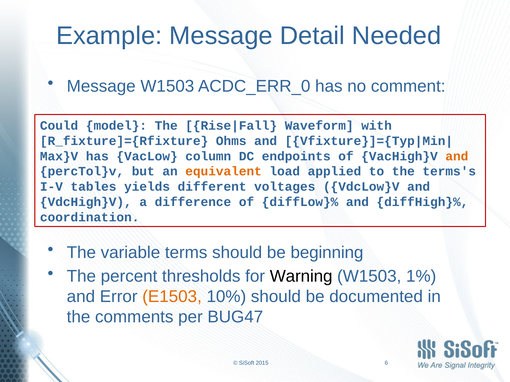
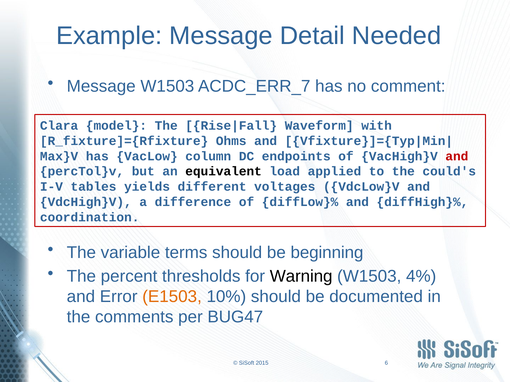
ACDC_ERR_0: ACDC_ERR_0 -> ACDC_ERR_7
Could: Could -> Clara
and at (457, 156) colour: orange -> red
equivalent colour: orange -> black
terms's: terms's -> could's
1%: 1% -> 4%
